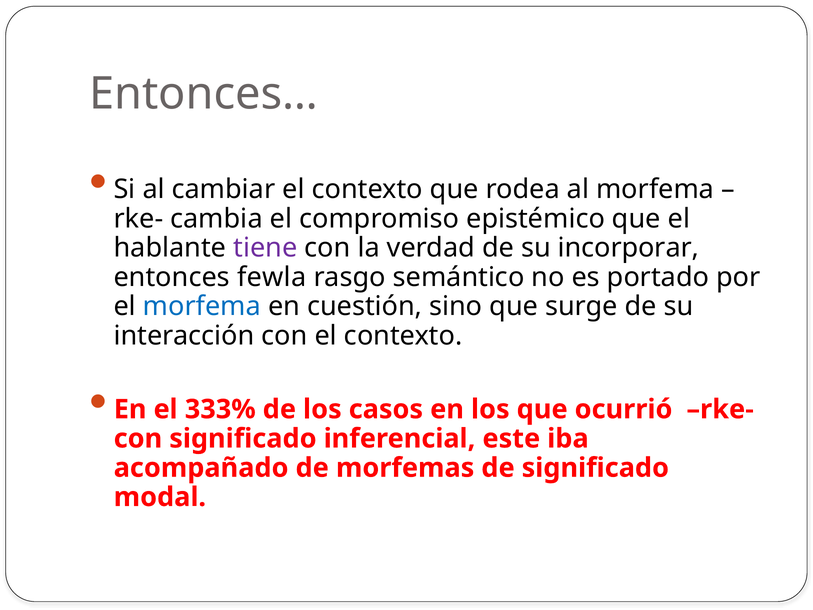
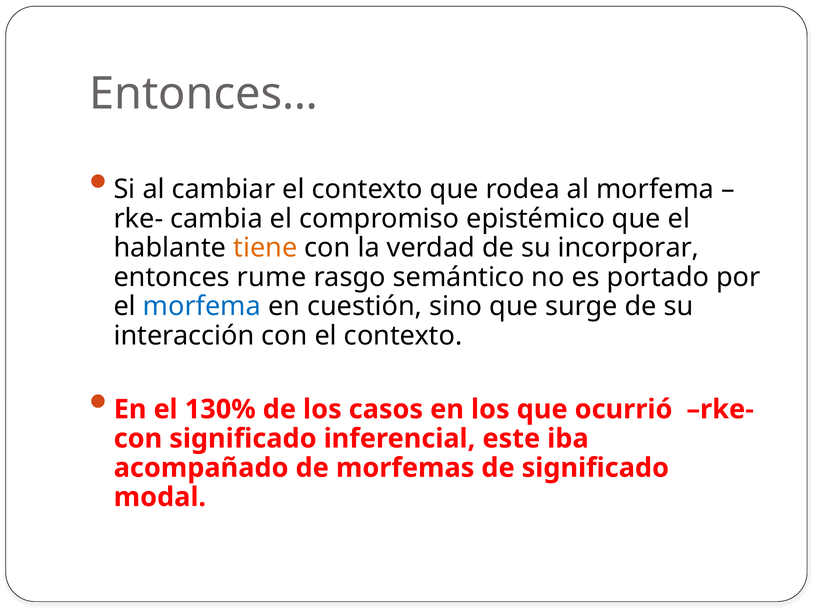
tiene colour: purple -> orange
fewla: fewla -> rume
333%: 333% -> 130%
